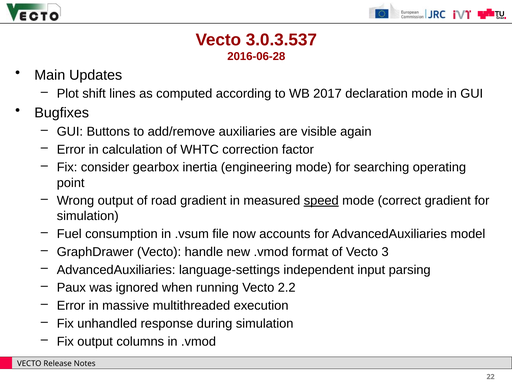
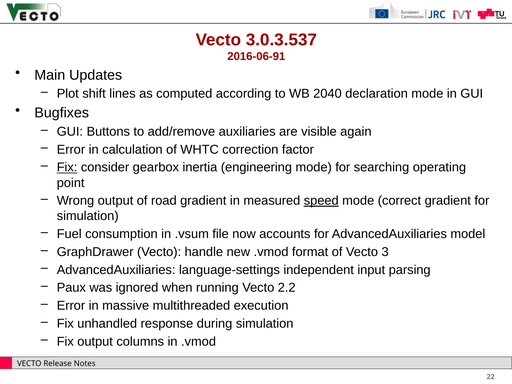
2016-06-28: 2016-06-28 -> 2016-06-91
2017: 2017 -> 2040
Fix at (67, 167) underline: none -> present
